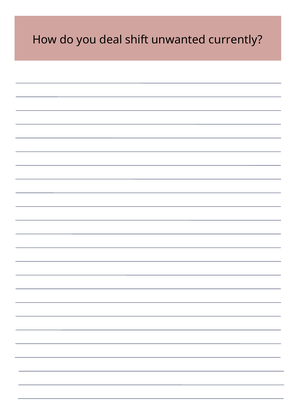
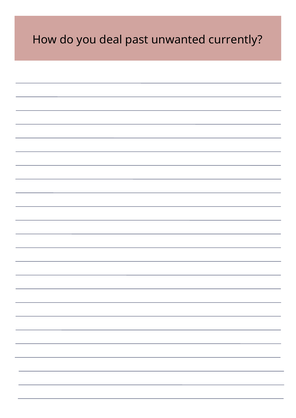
shift: shift -> past
